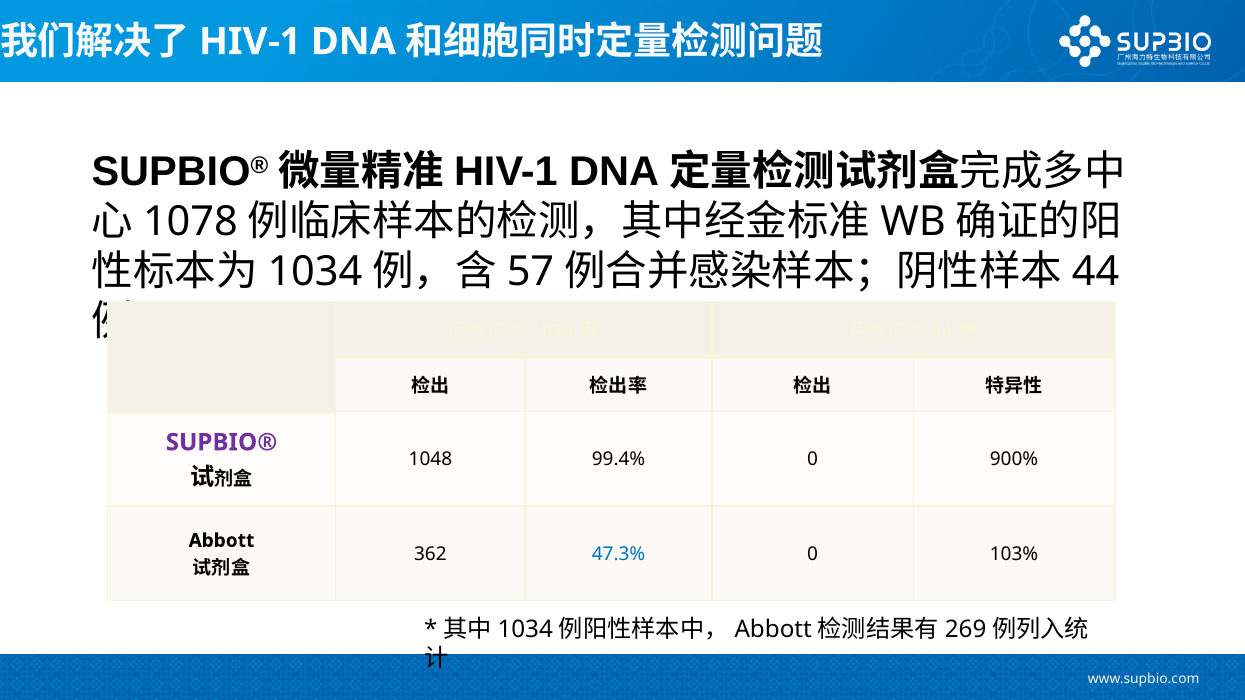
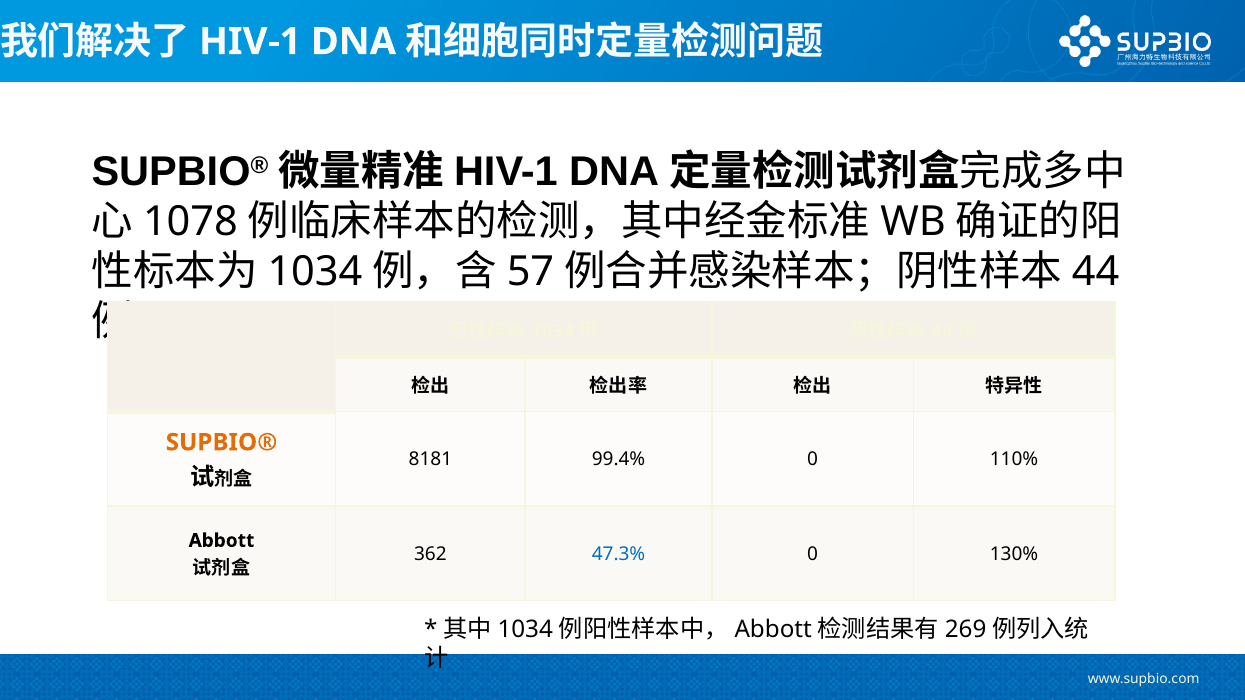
SUPBIO® at (222, 443) colour: purple -> orange
1048: 1048 -> 8181
900%: 900% -> 110%
103%: 103% -> 130%
